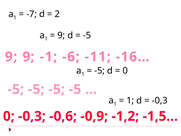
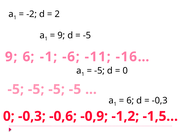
-7: -7 -> -2
9 9: 9 -> 6
1 at (130, 100): 1 -> 6
